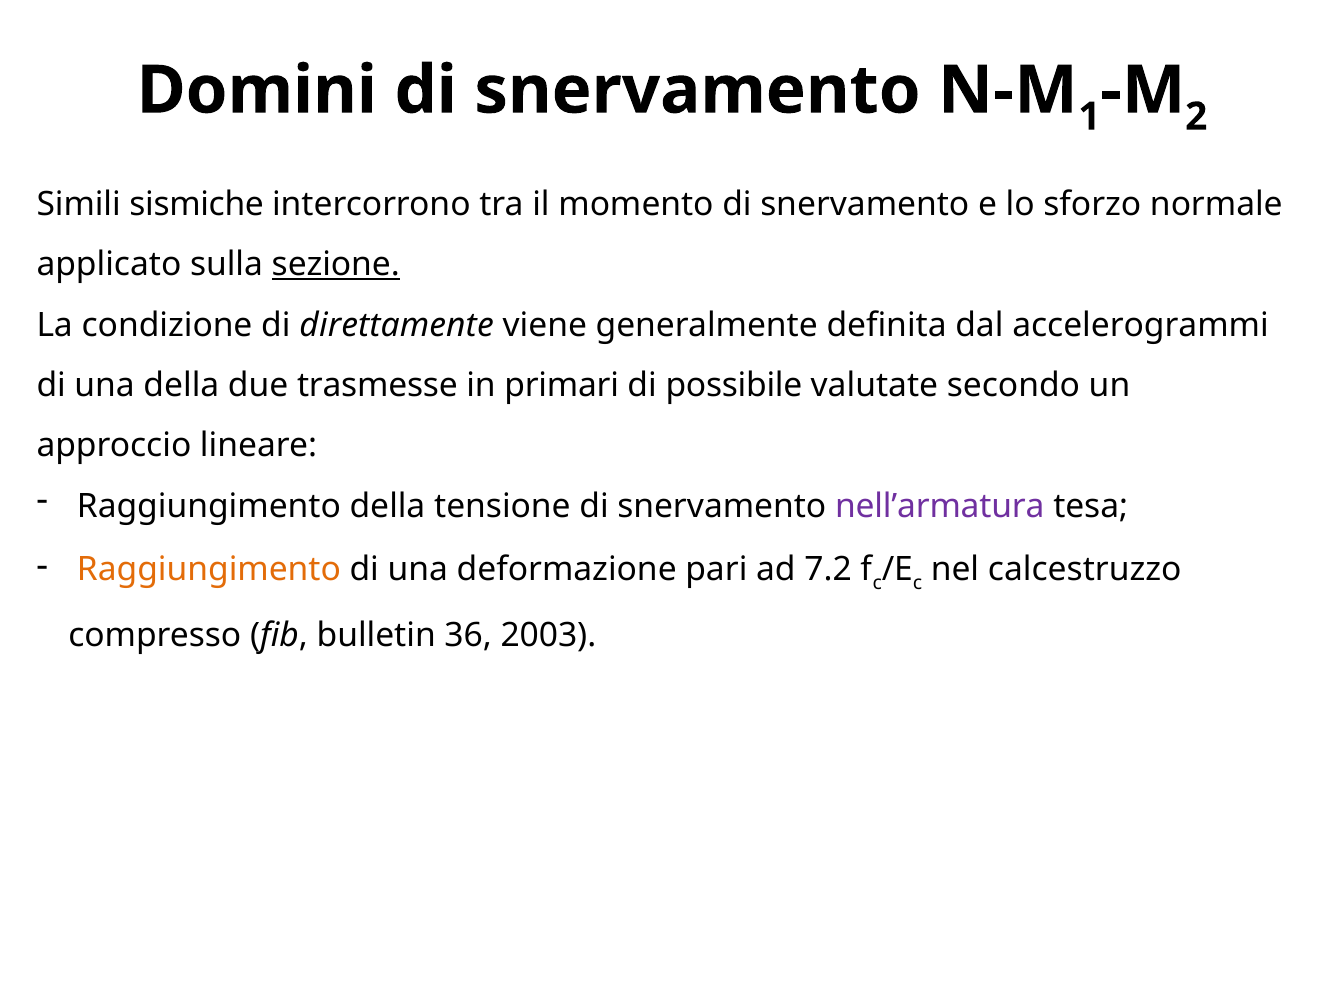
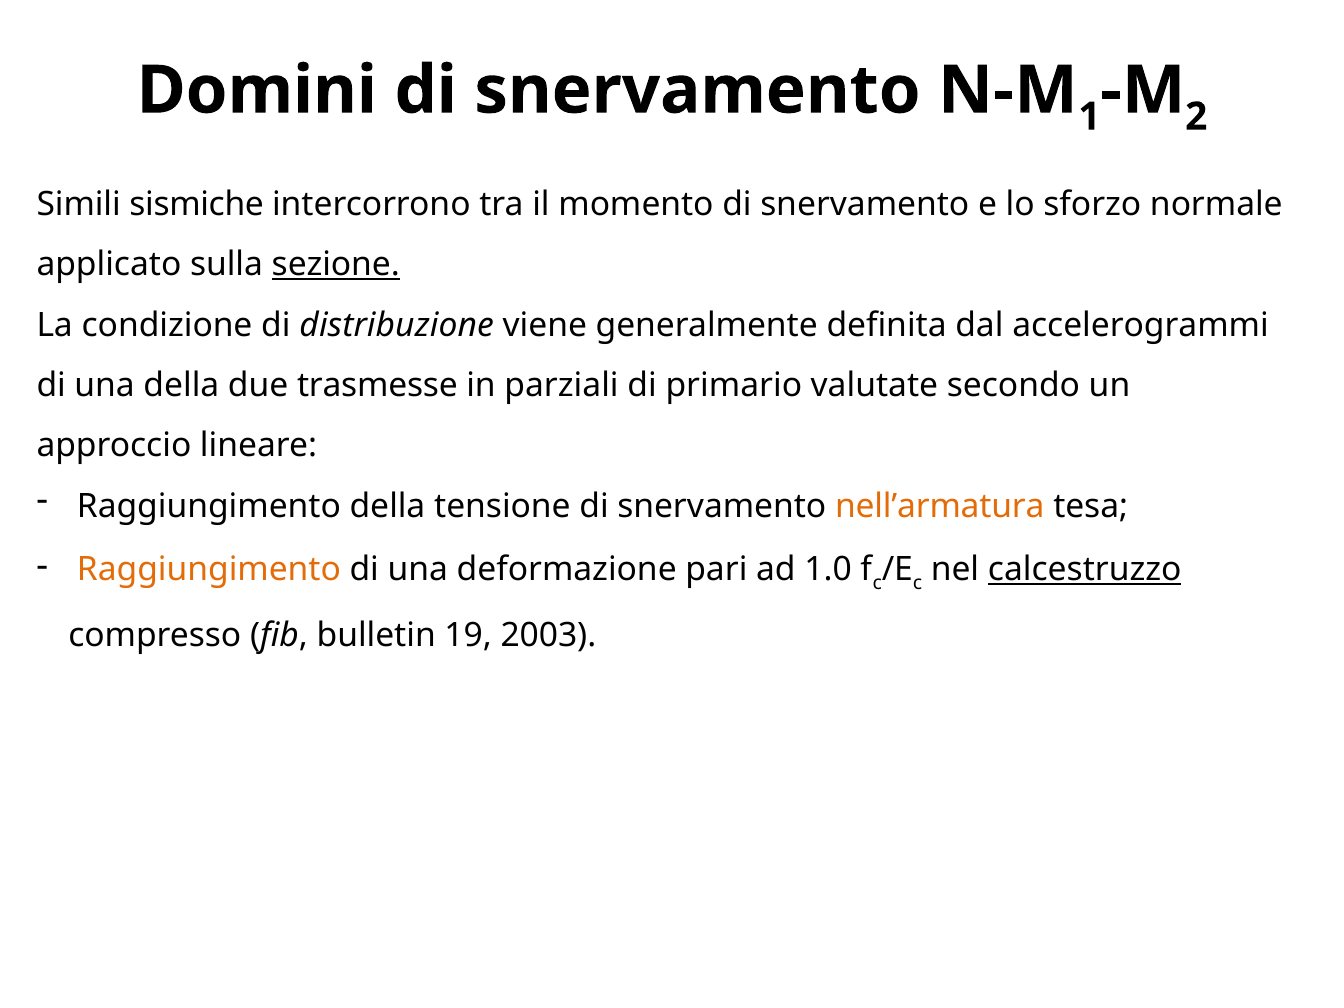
direttamente: direttamente -> distribuzione
primari: primari -> parziali
possibile: possibile -> primario
nell’armatura colour: purple -> orange
7.2: 7.2 -> 1.0
calcestruzzo underline: none -> present
36: 36 -> 19
